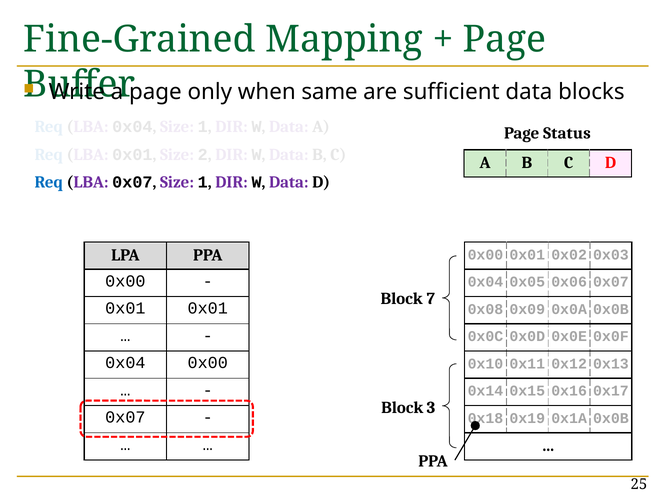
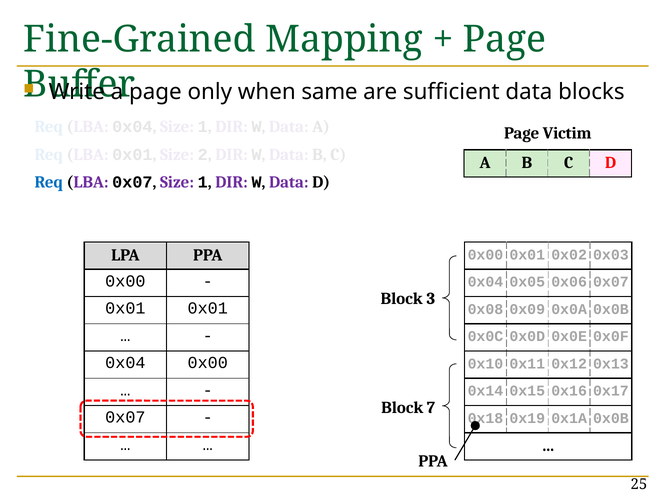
Status: Status -> Victim
7: 7 -> 3
3: 3 -> 7
